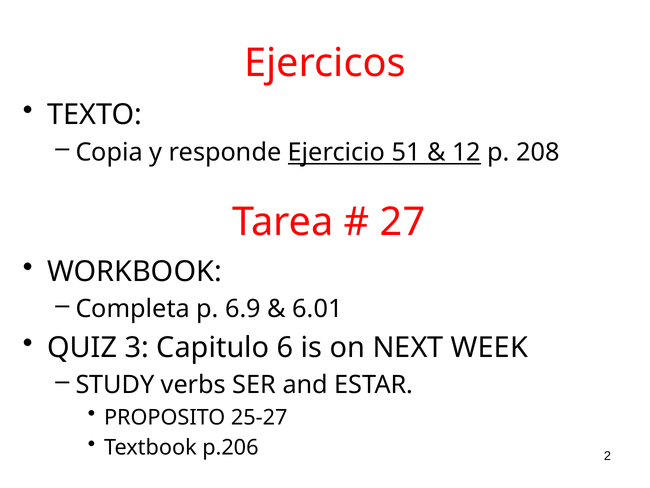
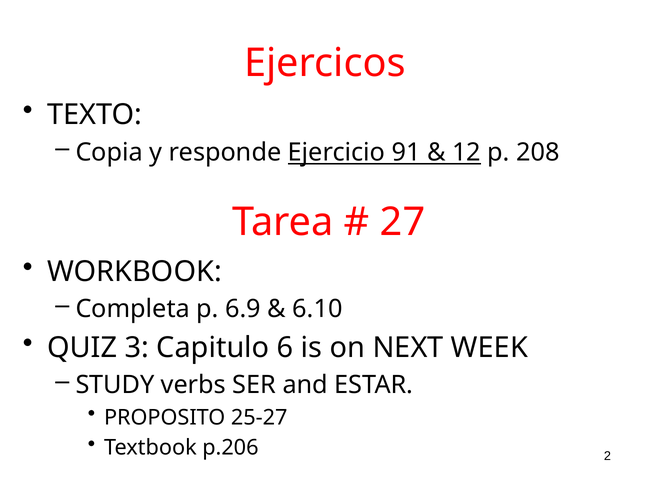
51: 51 -> 91
6.01: 6.01 -> 6.10
